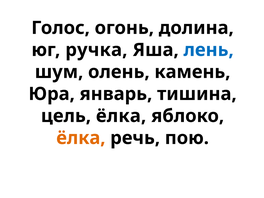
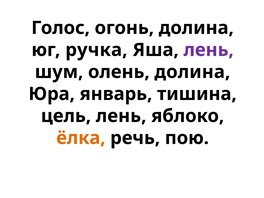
лень at (209, 50) colour: blue -> purple
олень камень: камень -> долина
цель ёлка: ёлка -> лень
